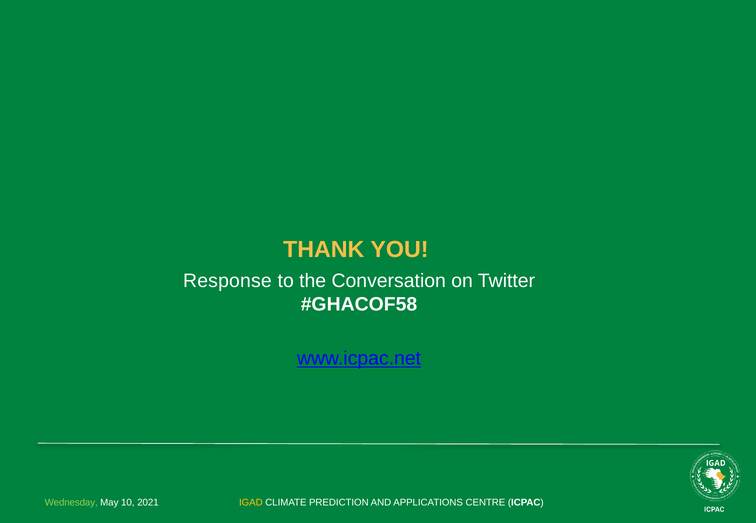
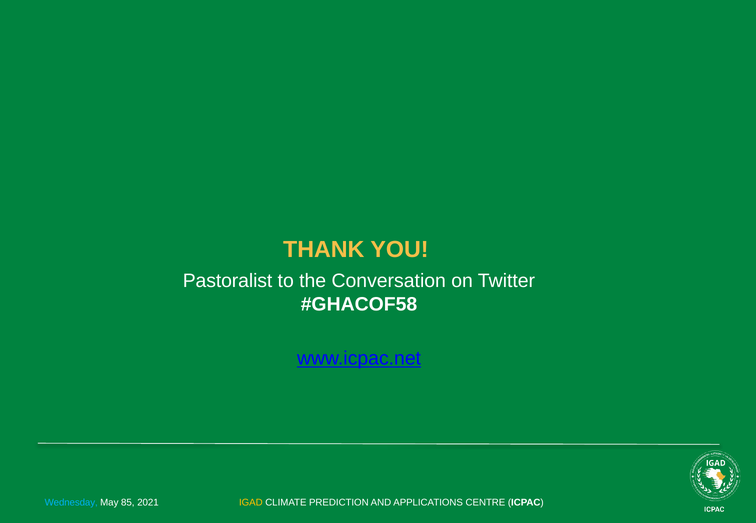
Response: Response -> Pastoralist
Wednesday colour: light green -> light blue
10: 10 -> 85
